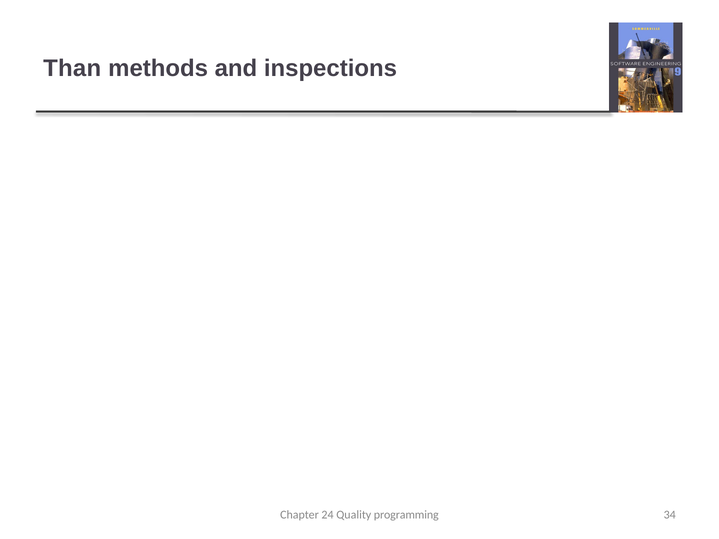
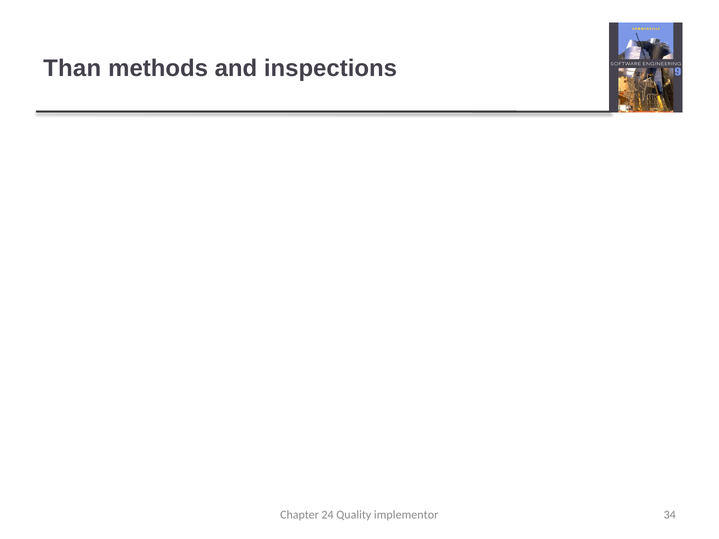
Quality programming: programming -> implementor
